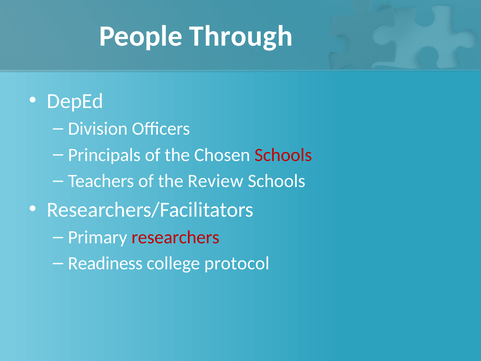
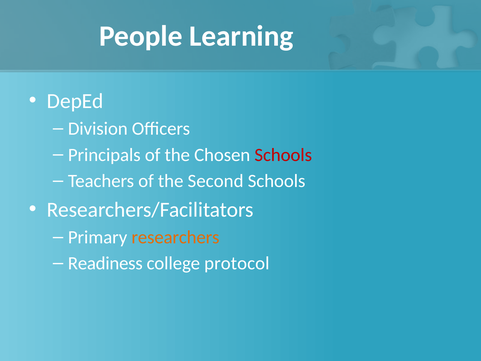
Through: Through -> Learning
Review: Review -> Second
researchers colour: red -> orange
